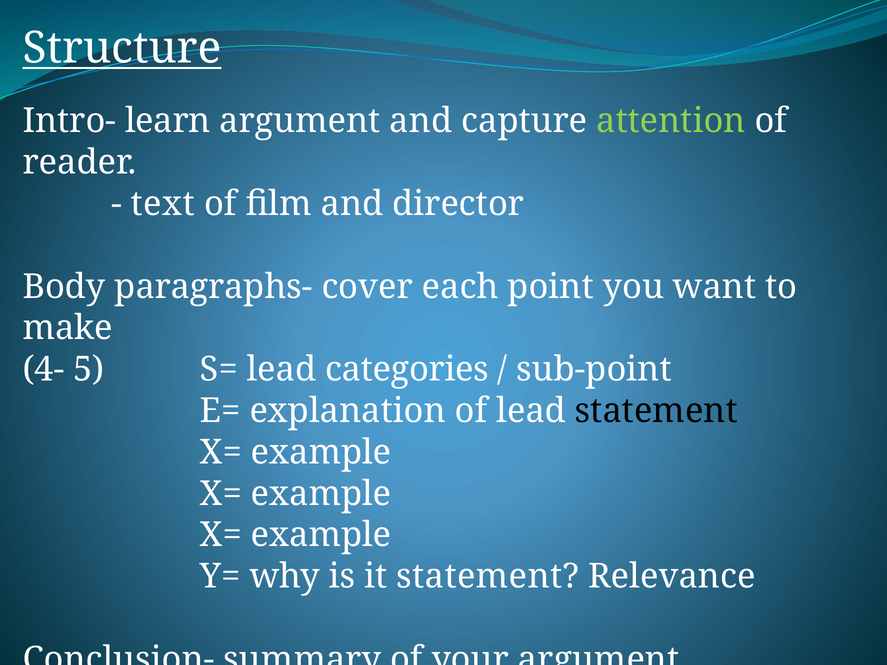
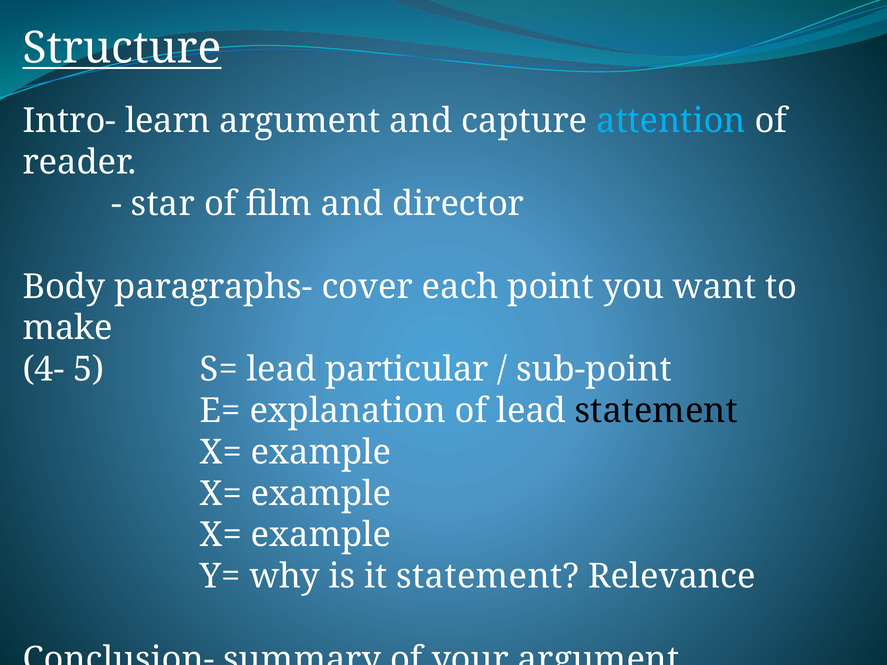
attention colour: light green -> light blue
text: text -> star
categories: categories -> particular
